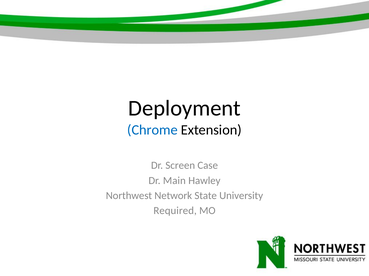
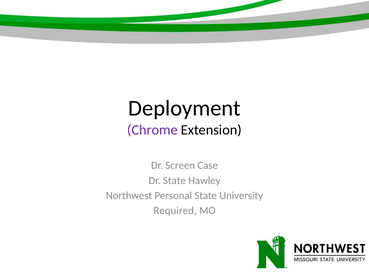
Chrome colour: blue -> purple
Dr Main: Main -> State
Network: Network -> Personal
